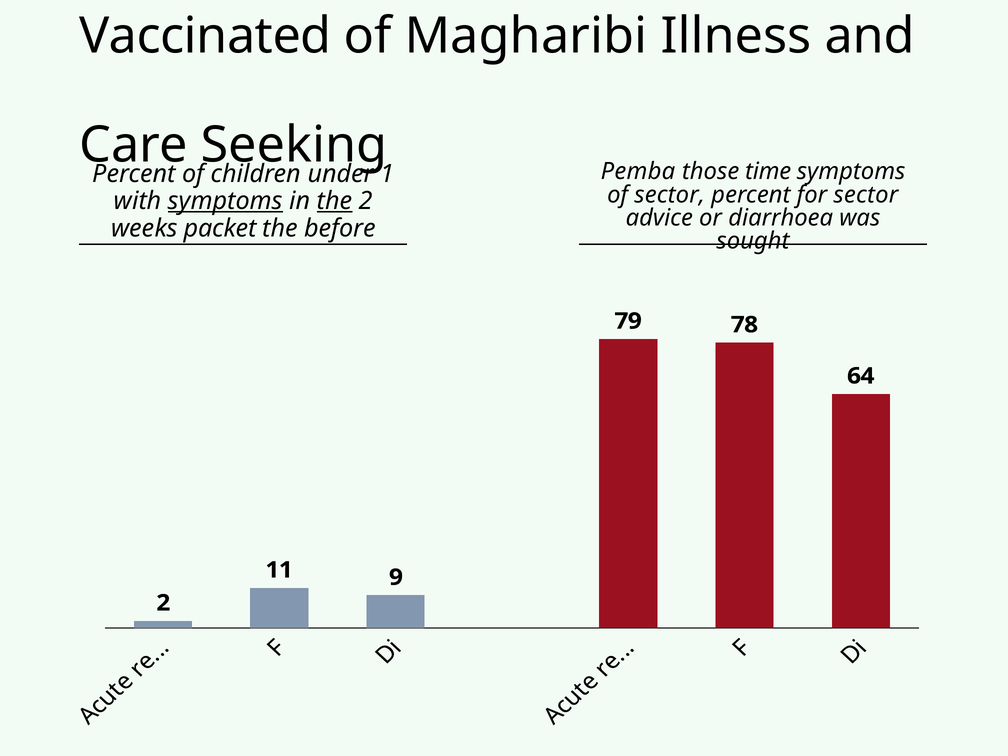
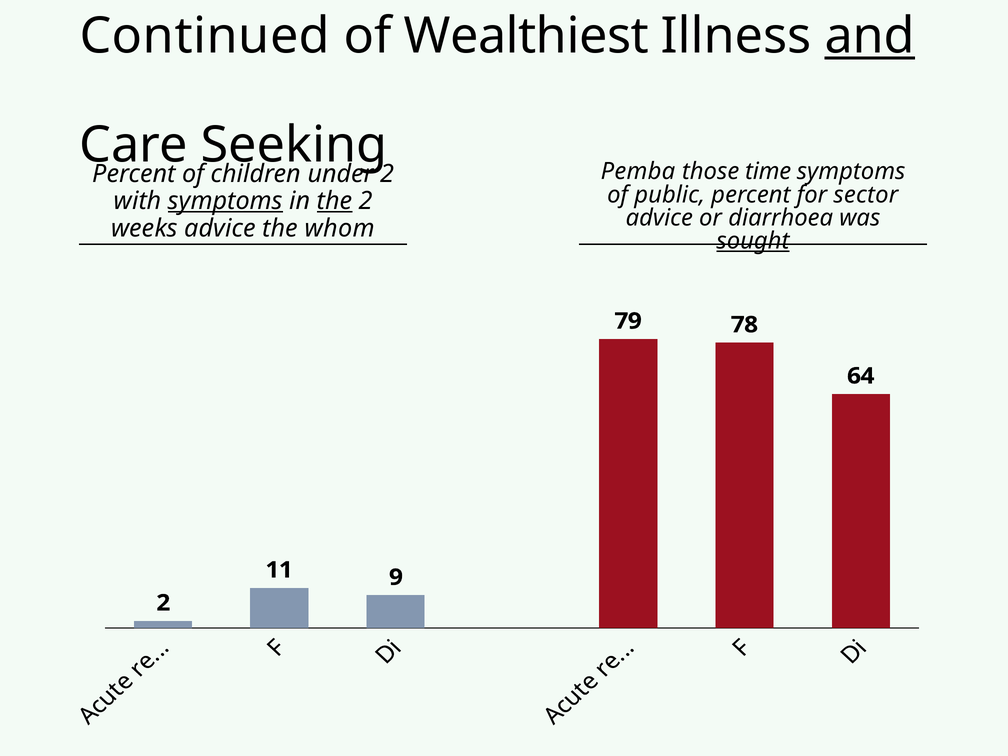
Vaccinated: Vaccinated -> Continued
Magharibi: Magharibi -> Wealthiest
and underline: none -> present
1 at (387, 174): 1 -> 2
of sector: sector -> public
weeks packet: packet -> advice
before: before -> whom
sought underline: none -> present
